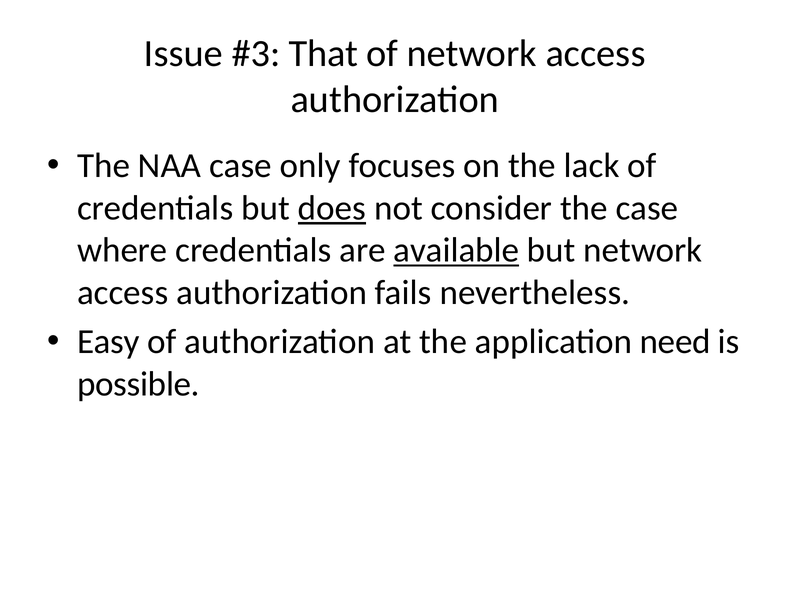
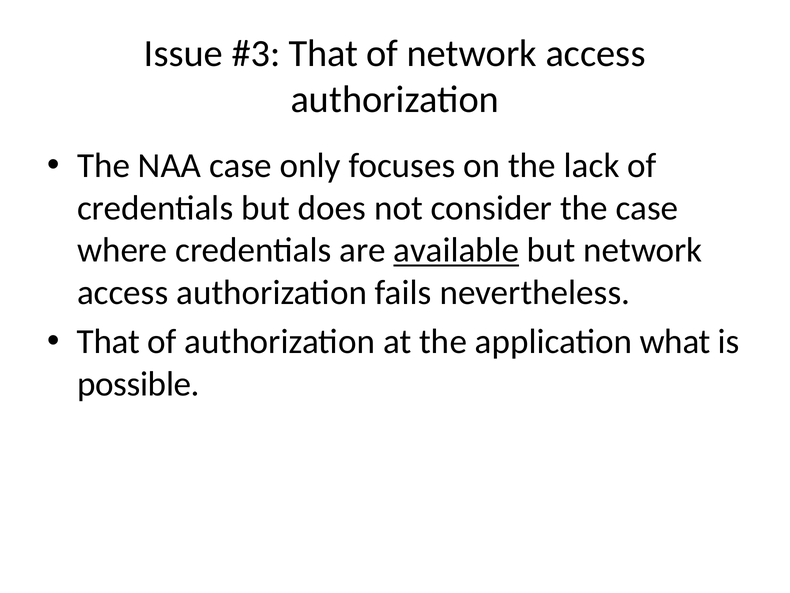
does underline: present -> none
Easy at (108, 341): Easy -> That
need: need -> what
